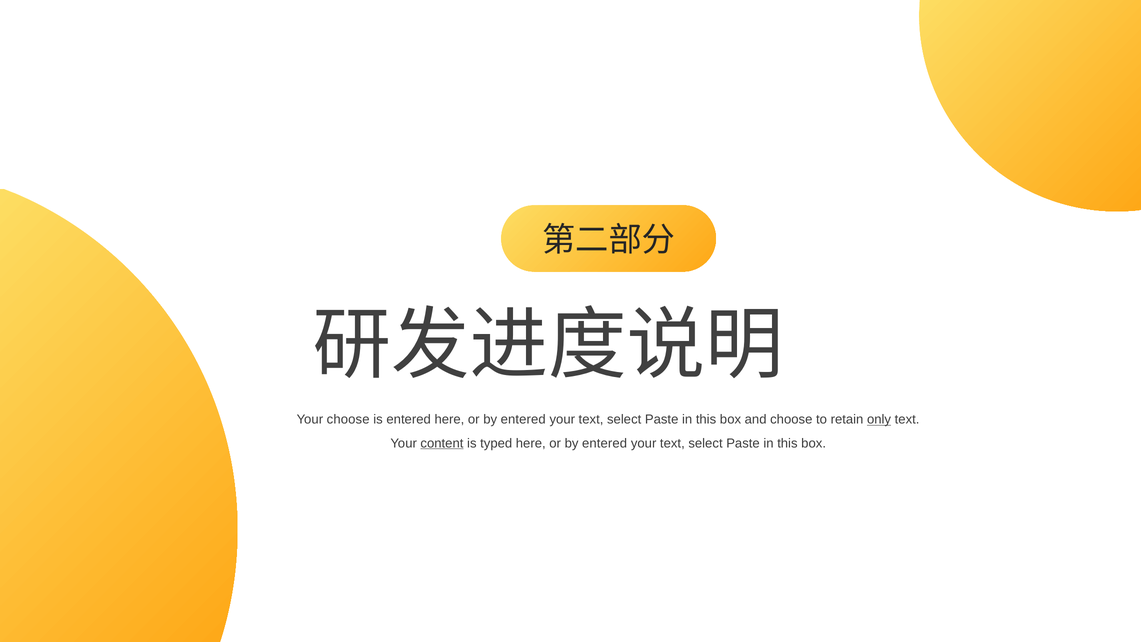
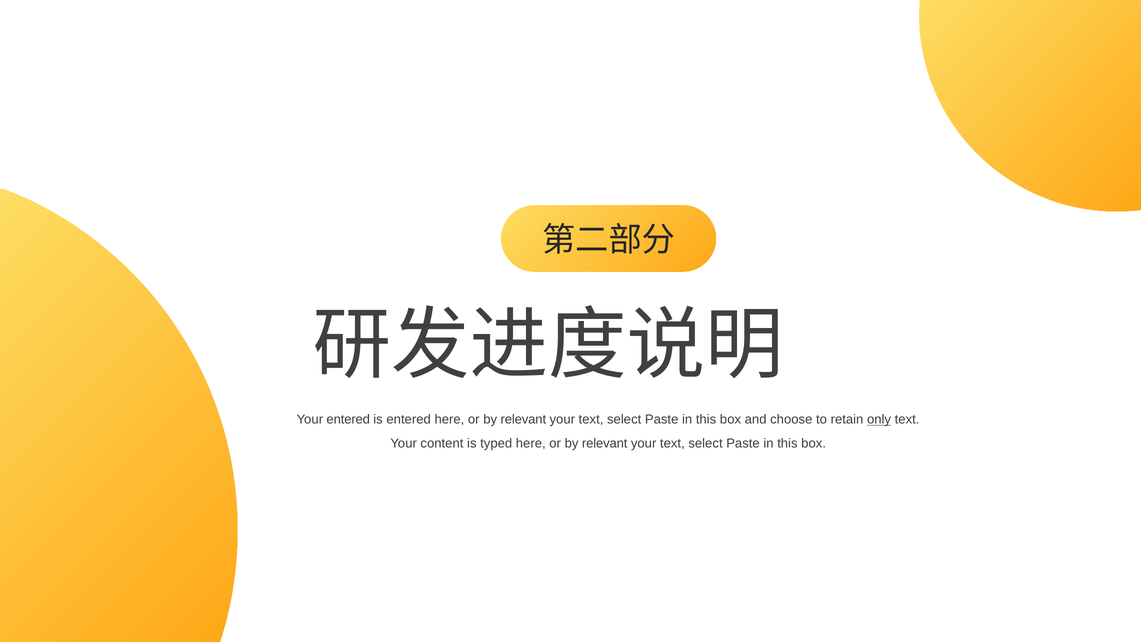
Your choose: choose -> entered
entered at (523, 420): entered -> relevant
content underline: present -> none
entered at (605, 443): entered -> relevant
